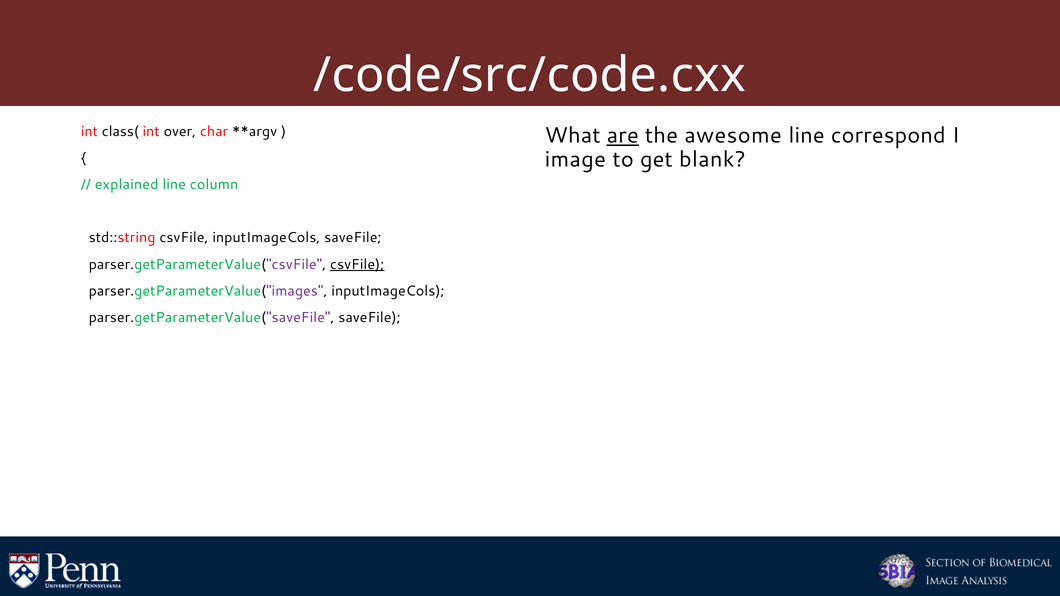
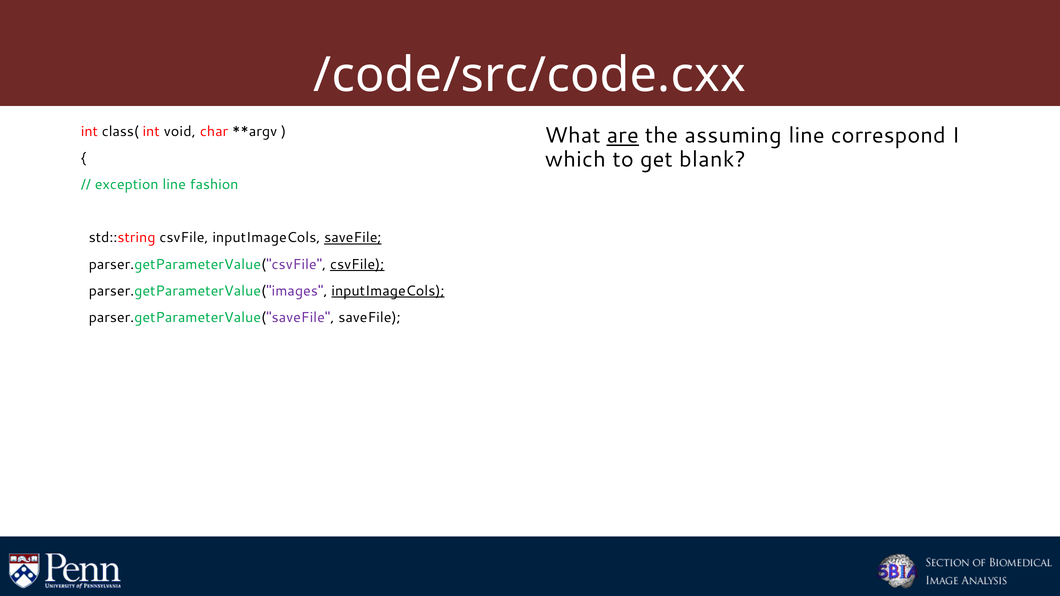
over: over -> void
awesome: awesome -> assuming
image: image -> which
explained: explained -> exception
column: column -> fashion
saveFile at (353, 238) underline: none -> present
inputImageCols at (388, 291) underline: none -> present
